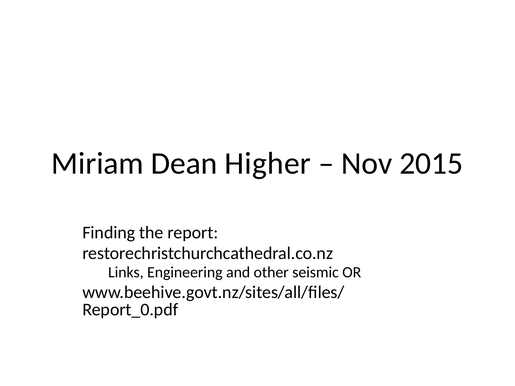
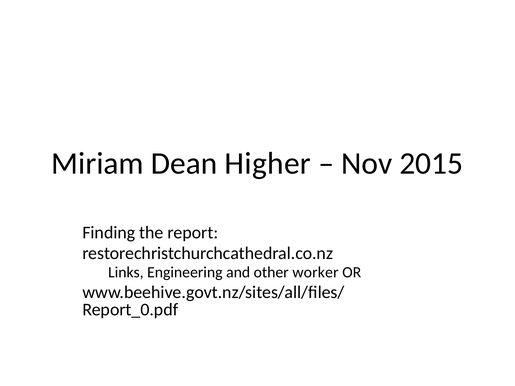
seismic: seismic -> worker
